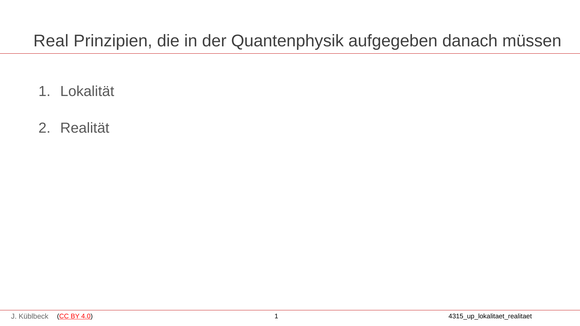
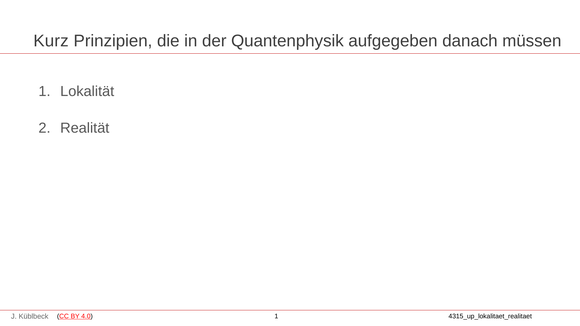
Real: Real -> Kurz
